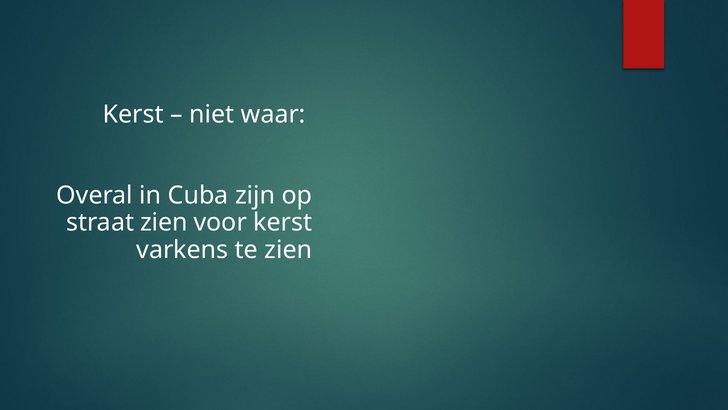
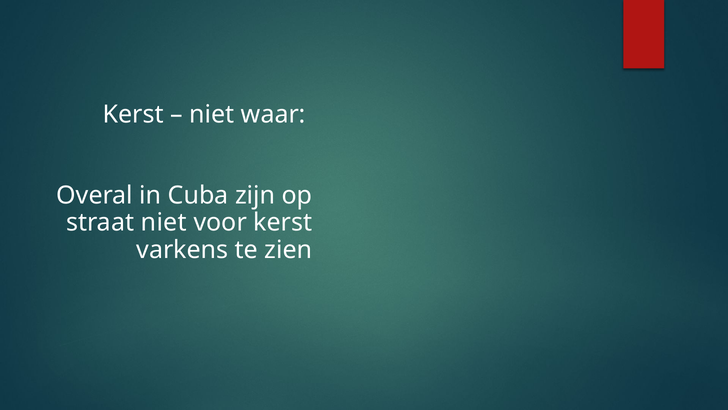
straat zien: zien -> niet
